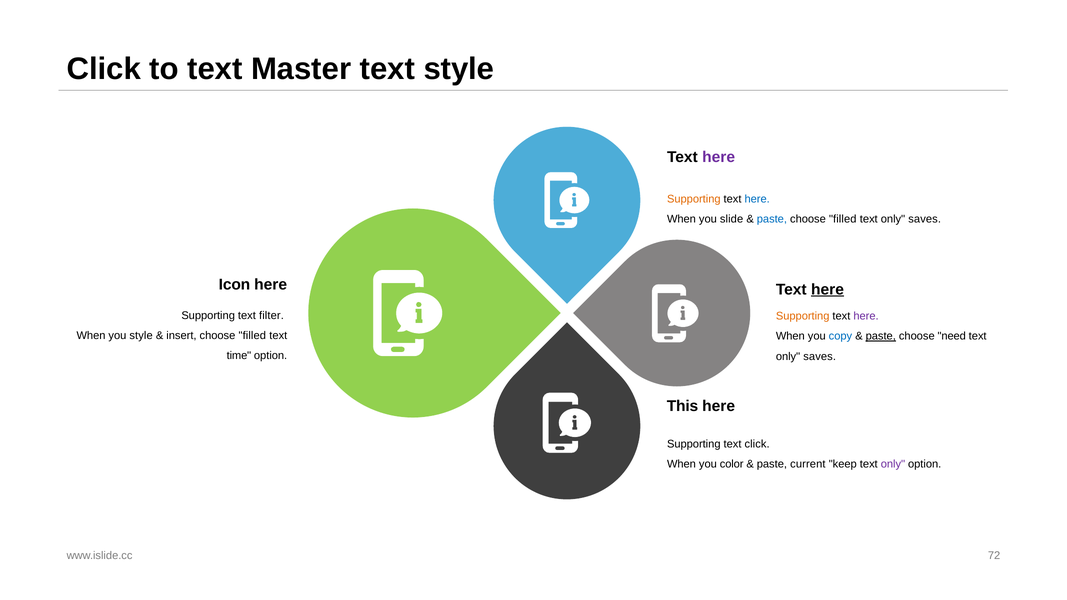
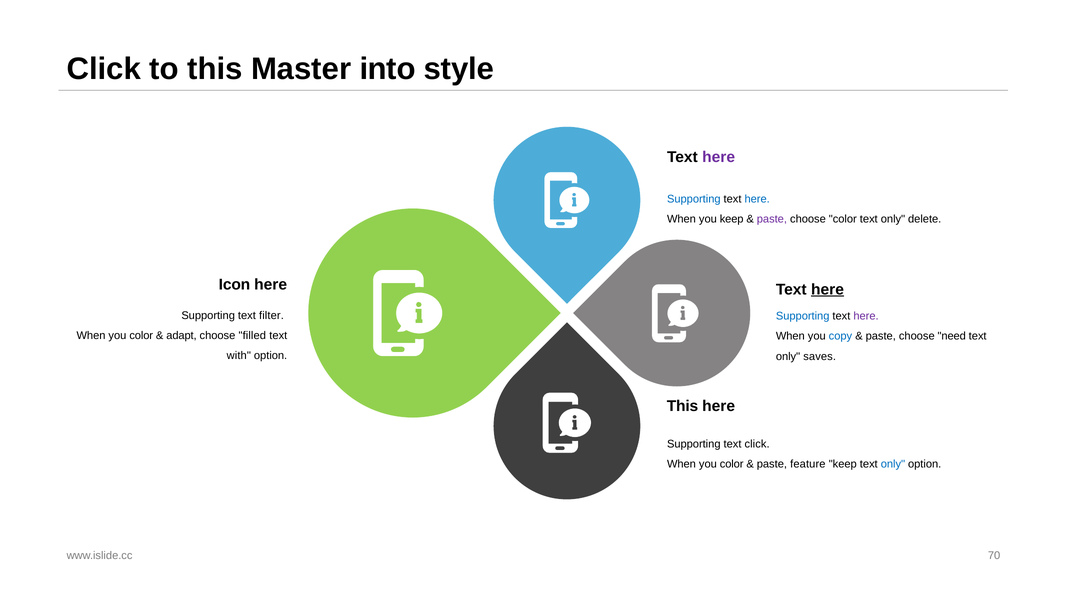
to text: text -> this
Master text: text -> into
Supporting at (694, 199) colour: orange -> blue
you slide: slide -> keep
paste at (772, 219) colour: blue -> purple
filled at (843, 219): filled -> color
saves at (925, 219): saves -> delete
Supporting at (803, 316) colour: orange -> blue
style at (141, 335): style -> color
insert: insert -> adapt
paste at (881, 336) underline: present -> none
time: time -> with
current: current -> feature
only at (893, 464) colour: purple -> blue
72: 72 -> 70
